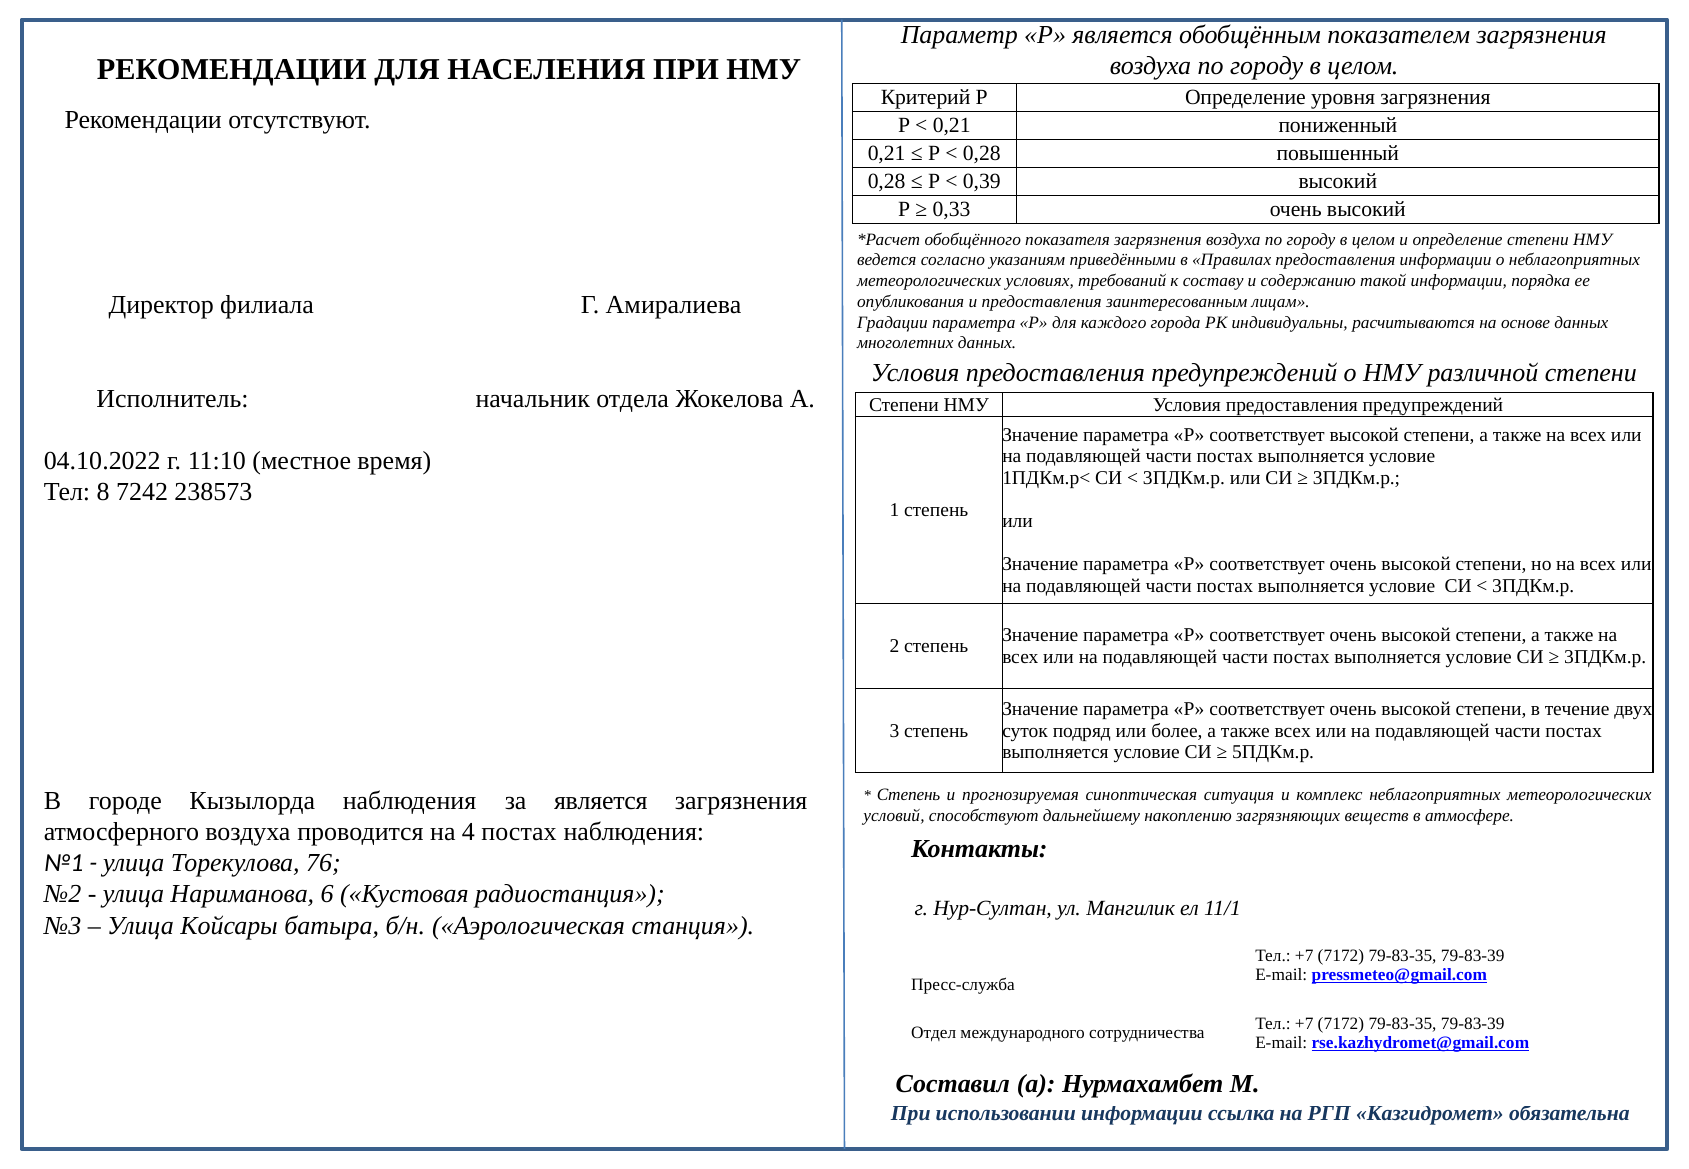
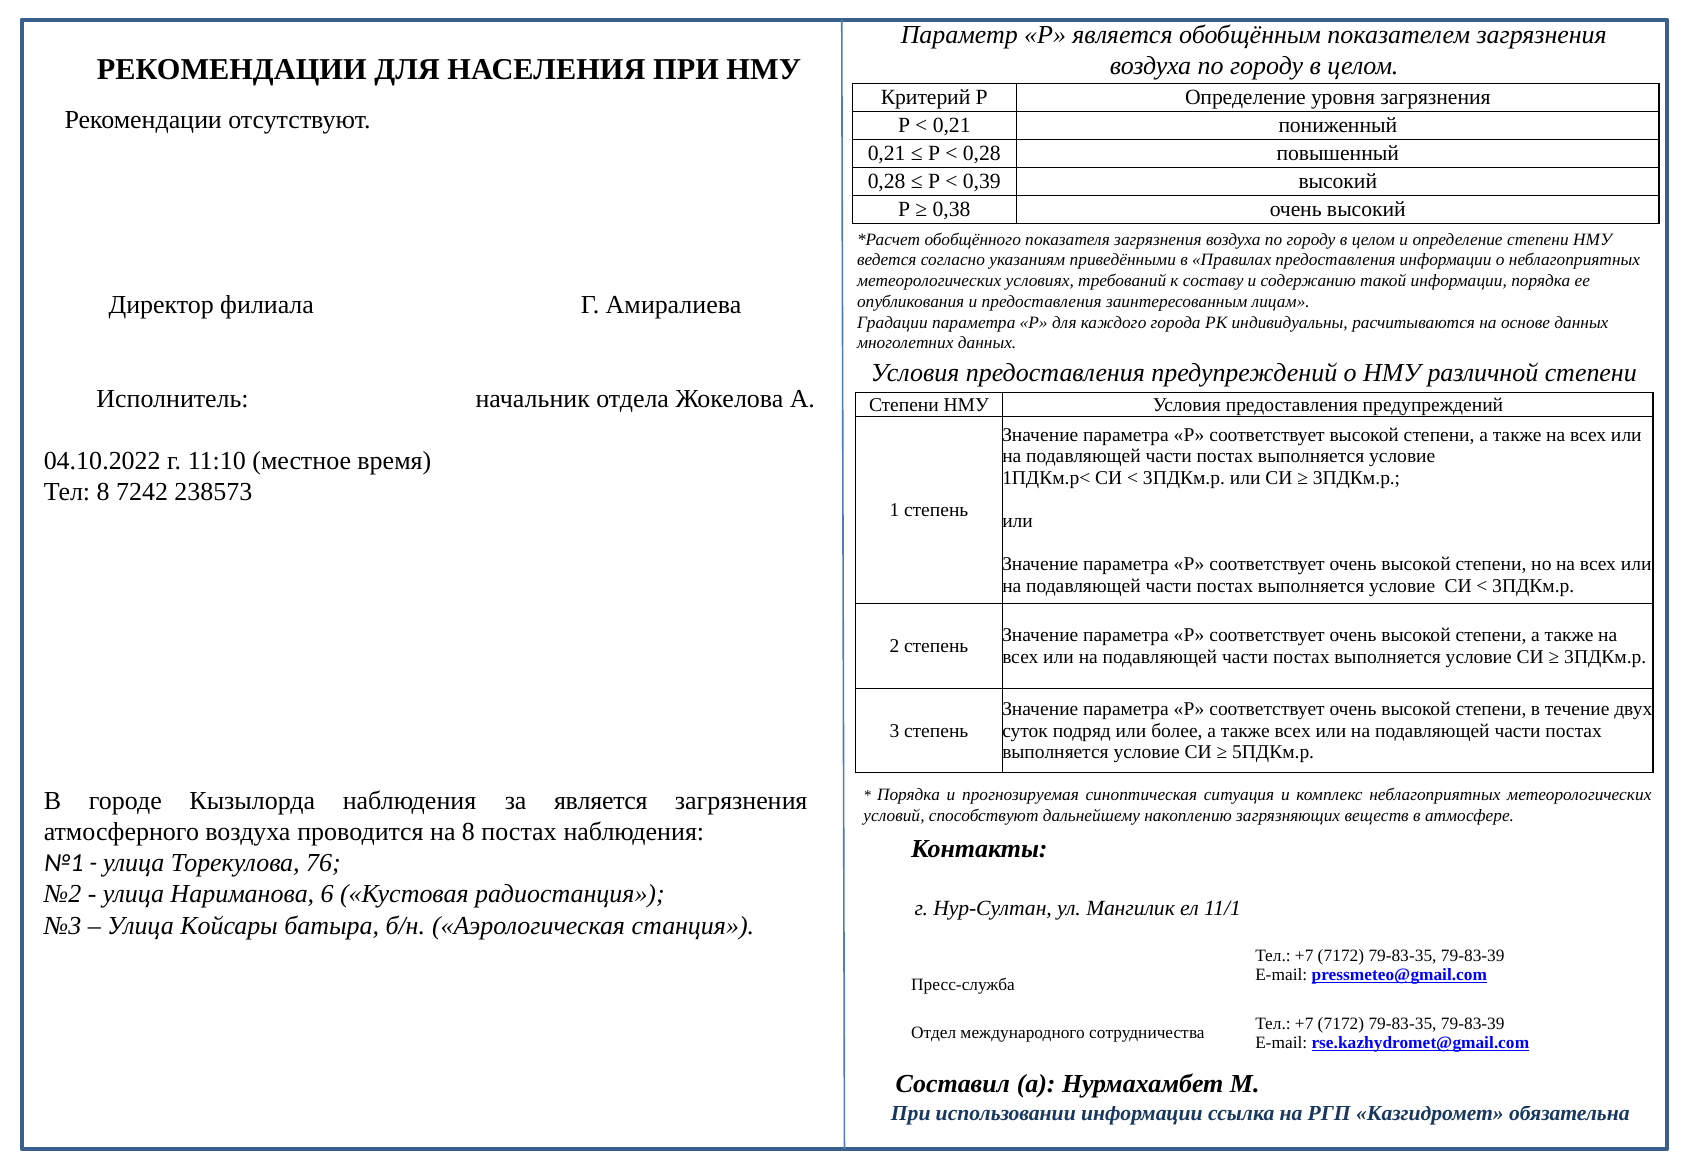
0,33: 0,33 -> 0,38
Степень at (909, 795): Степень -> Порядка
на 4: 4 -> 8
